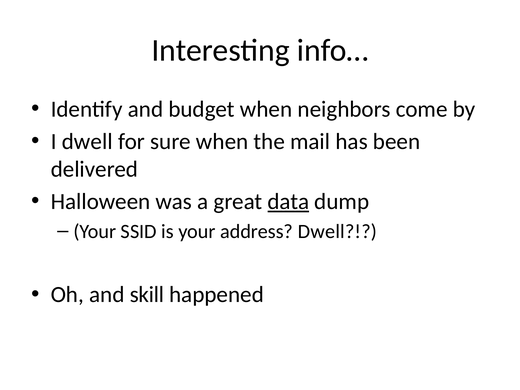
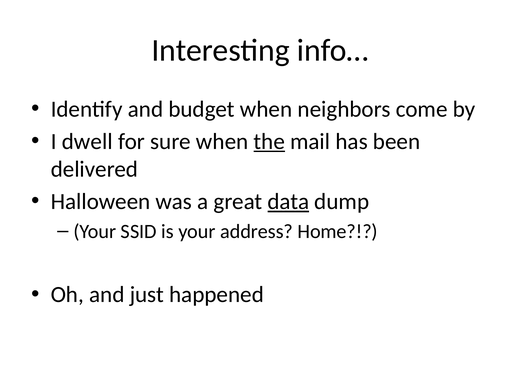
the underline: none -> present
address Dwell: Dwell -> Home
skill: skill -> just
